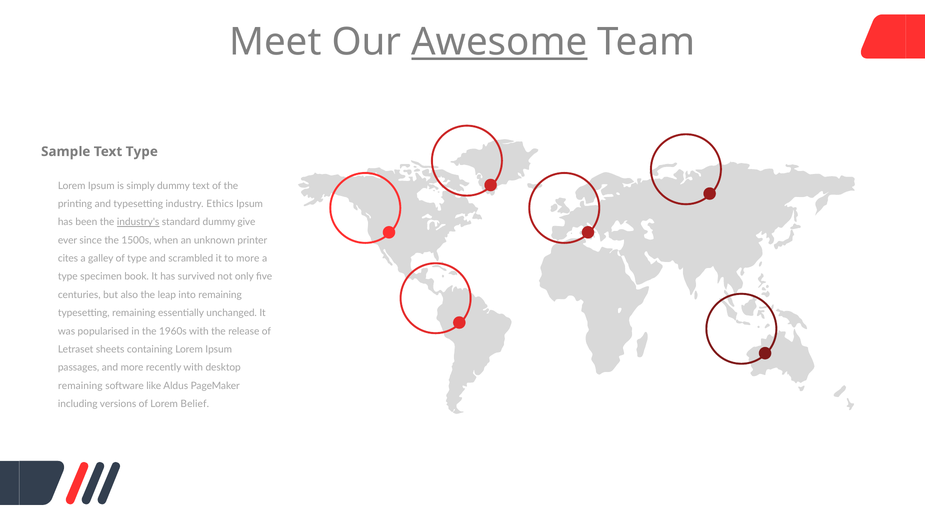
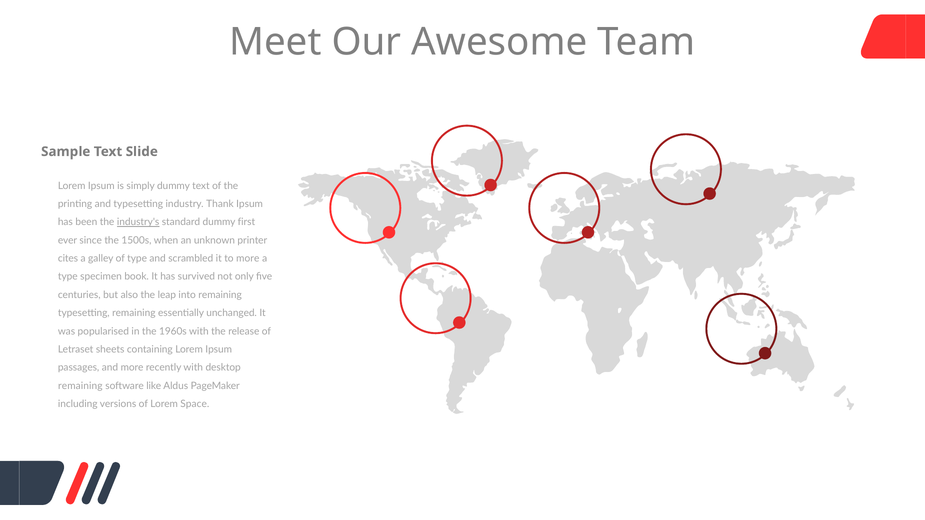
Awesome underline: present -> none
Text Type: Type -> Slide
Ethics: Ethics -> Thank
give: give -> first
Belief: Belief -> Space
